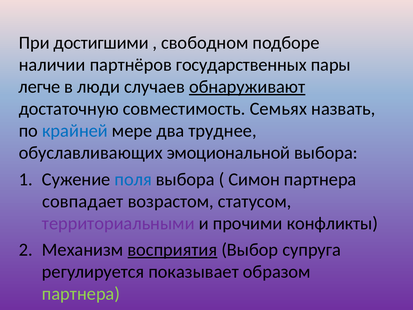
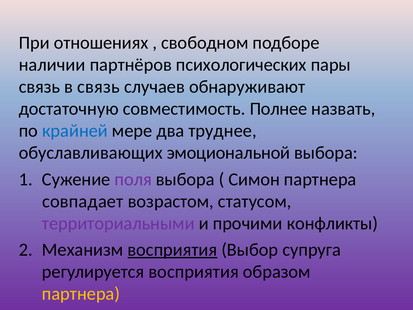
достигшими: достигшими -> отношениях
государственных: государственных -> психологических
легче at (39, 87): легче -> связь
в люди: люди -> связь
обнаруживают underline: present -> none
Семьях: Семьях -> Полнее
поля colour: blue -> purple
регулируется показывает: показывает -> восприятия
партнера at (81, 294) colour: light green -> yellow
